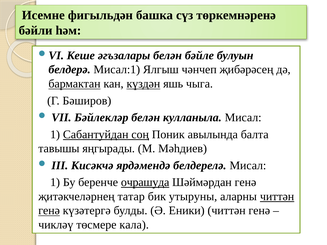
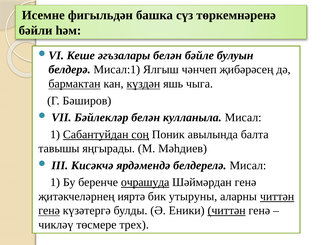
татар: татар -> ияртә
читтән at (227, 211) underline: none -> present
кала: кала -> трех
